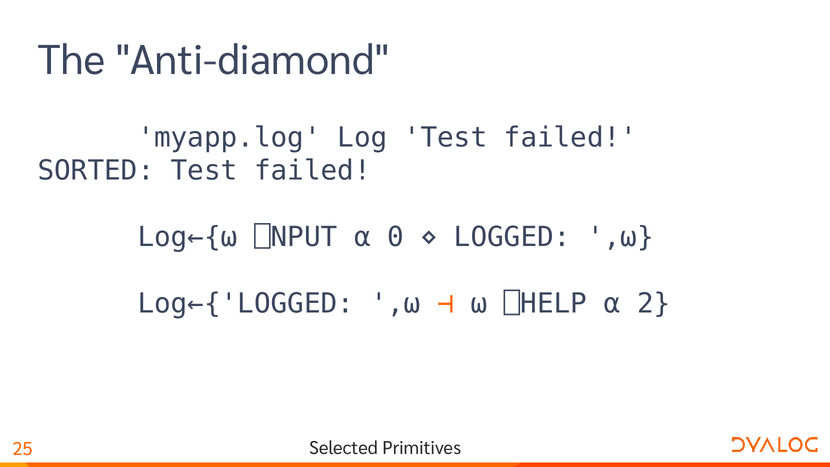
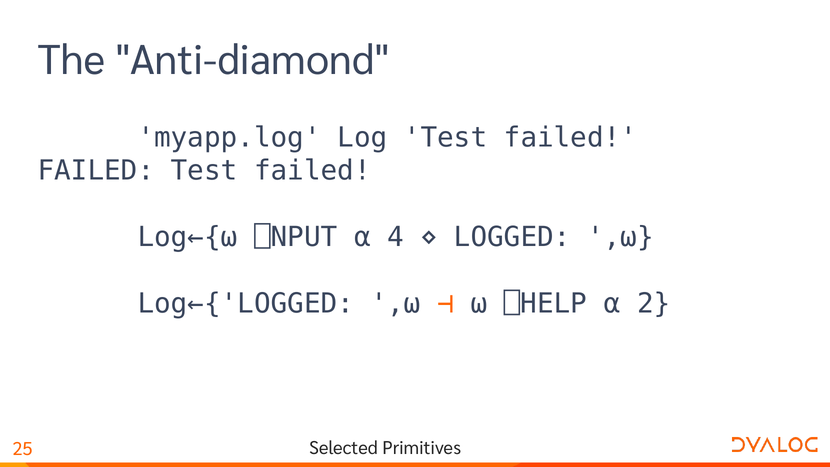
SORTED at (96, 171): SORTED -> FAILED
0: 0 -> 4
